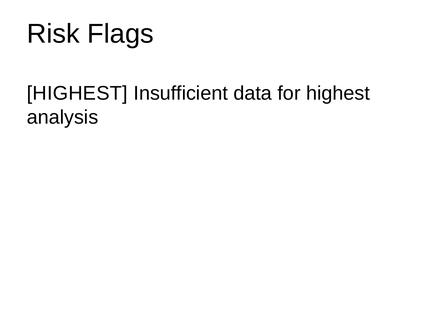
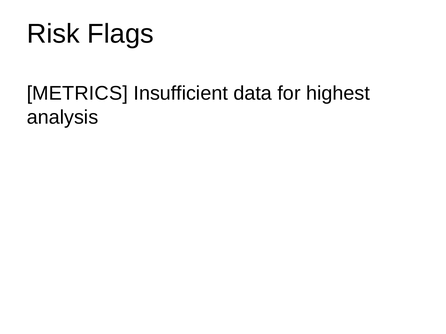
HIGHEST at (77, 94): HIGHEST -> METRICS
